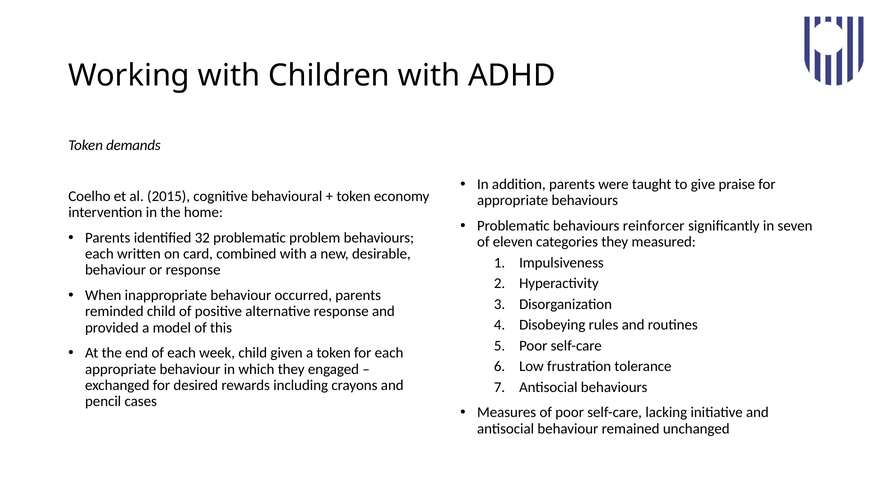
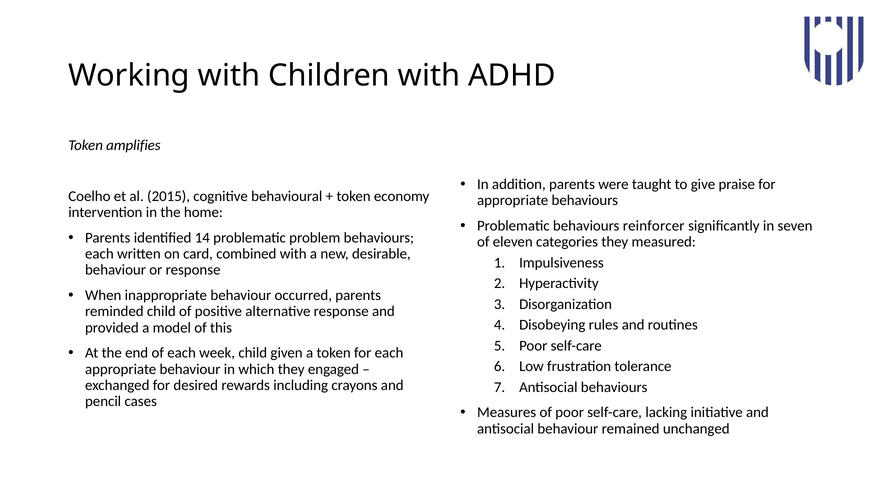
demands: demands -> amplifies
32: 32 -> 14
